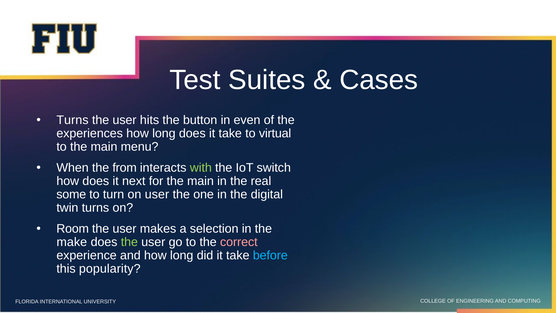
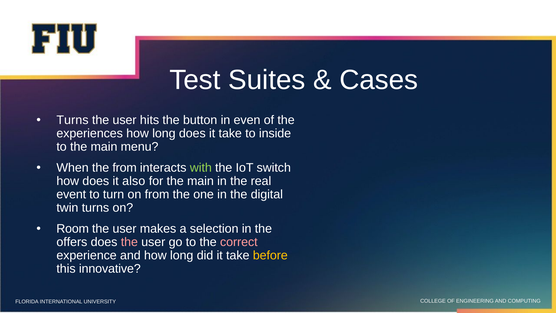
virtual: virtual -> inside
next: next -> also
some: some -> event
on user: user -> from
make: make -> offers
the at (129, 242) colour: light green -> pink
before colour: light blue -> yellow
popularity: popularity -> innovative
